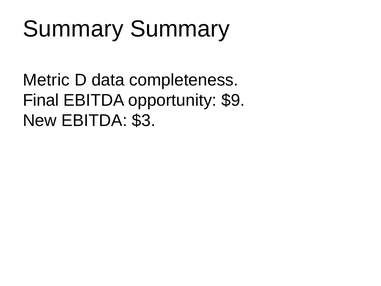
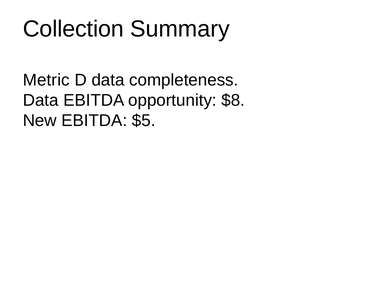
Summary at (73, 29): Summary -> Collection
Final at (41, 100): Final -> Data
$9: $9 -> $8
$3: $3 -> $5
